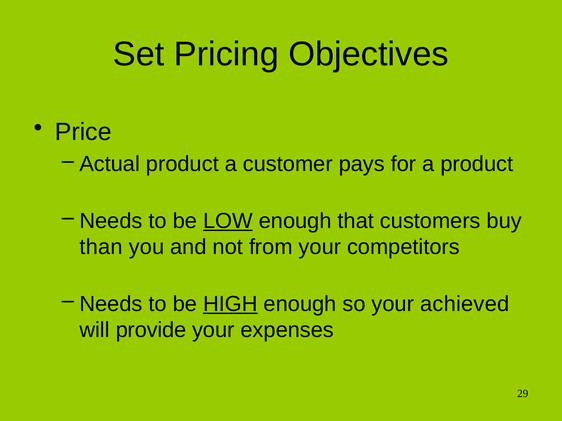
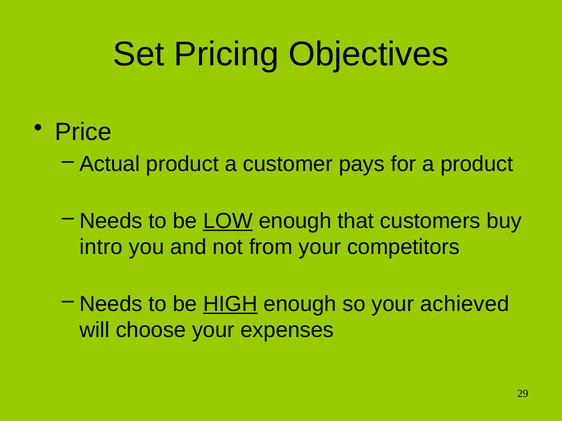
than: than -> intro
provide: provide -> choose
